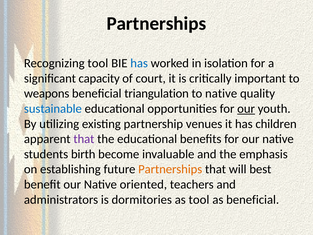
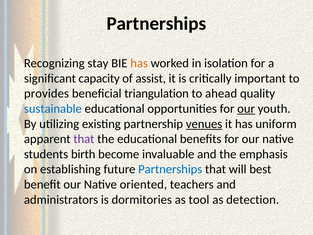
Recognizing tool: tool -> stay
has at (139, 63) colour: blue -> orange
court: court -> assist
weapons: weapons -> provides
to native: native -> ahead
venues underline: none -> present
children: children -> uniform
Partnerships at (170, 169) colour: orange -> blue
as beneficial: beneficial -> detection
